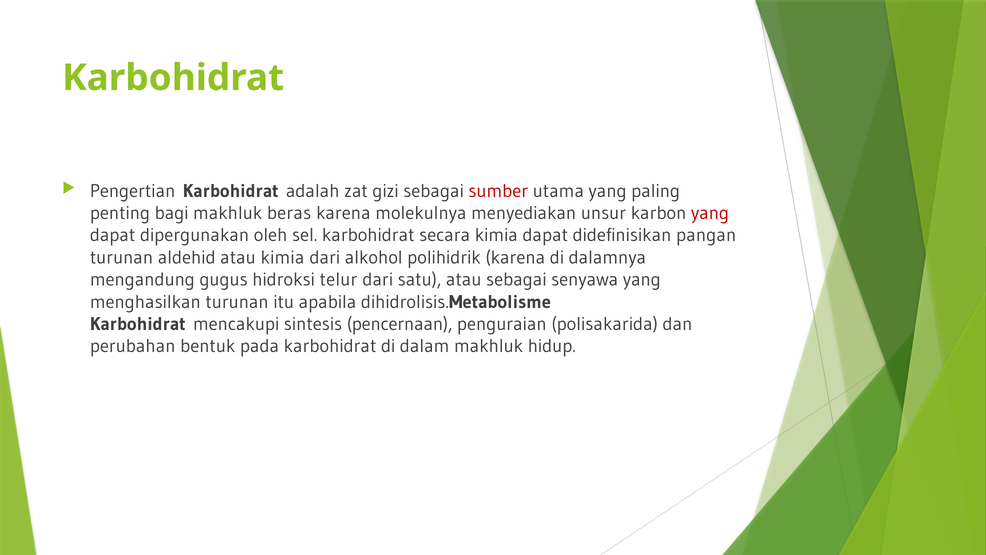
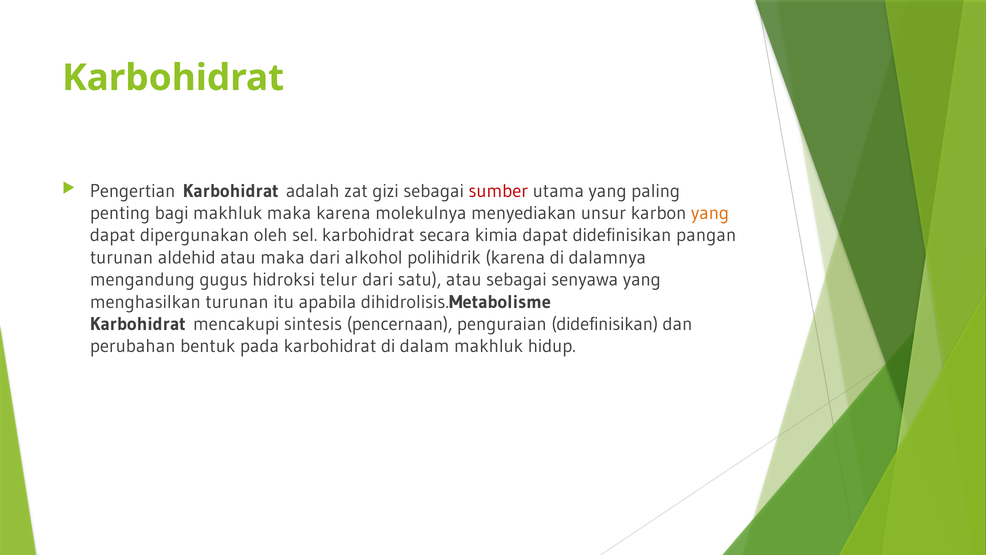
makhluk beras: beras -> maka
yang at (710, 213) colour: red -> orange
atau kimia: kimia -> maka
penguraian polisakarida: polisakarida -> didefinisikan
